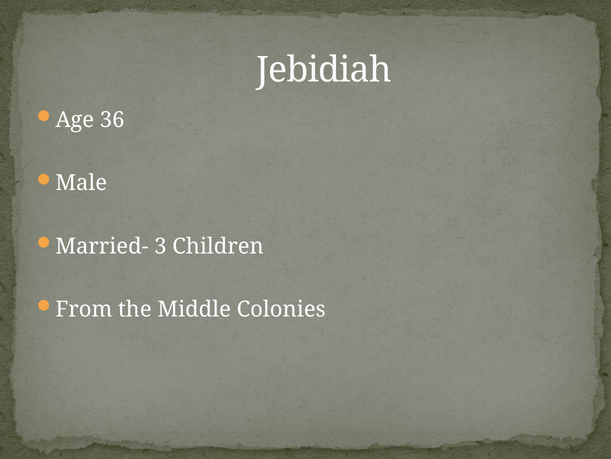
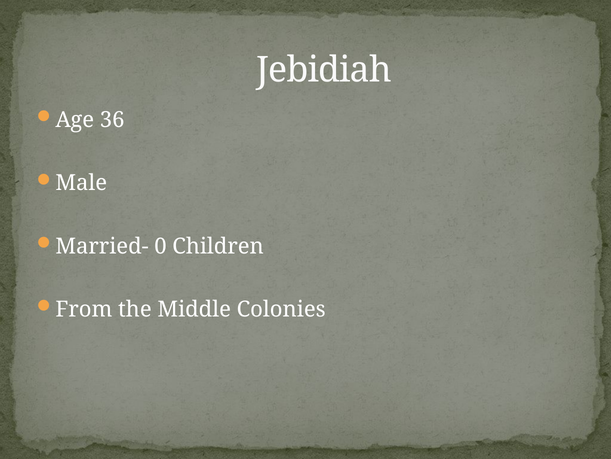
3: 3 -> 0
